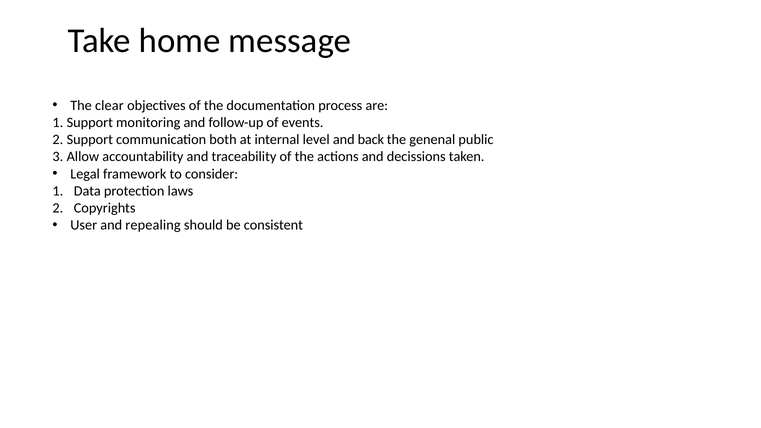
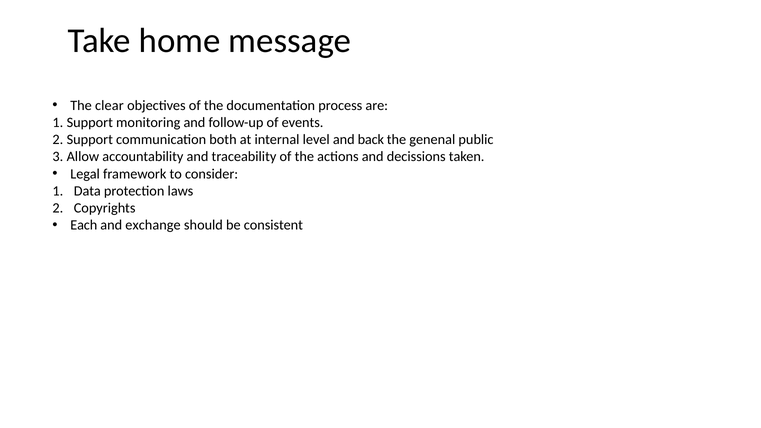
User: User -> Each
repealing: repealing -> exchange
